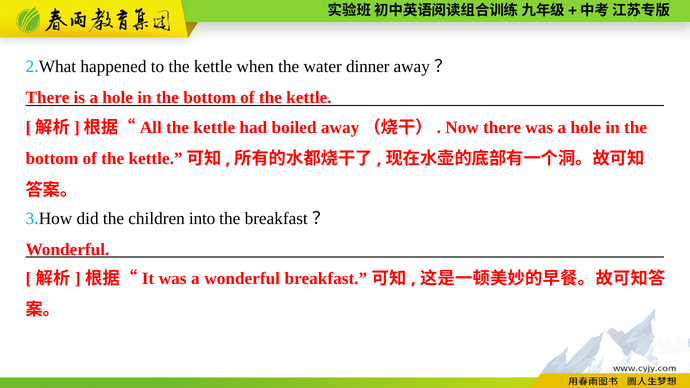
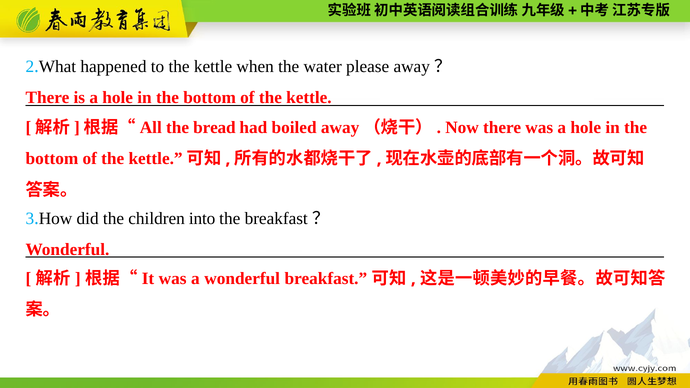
dinner: dinner -> please
kettle at (214, 128): kettle -> bread
